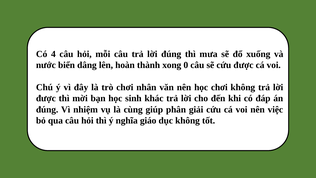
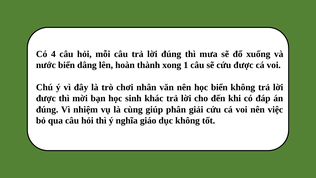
0: 0 -> 1
học chơi: chơi -> biển
